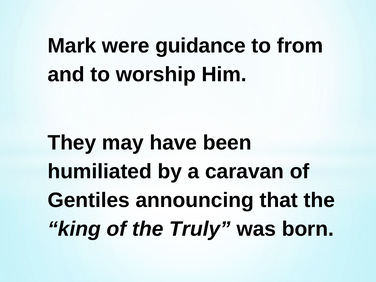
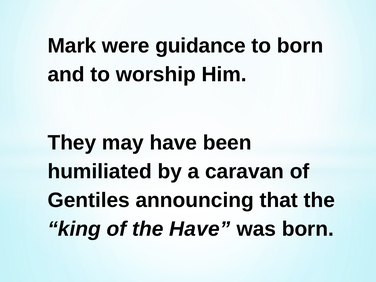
to from: from -> born
the Truly: Truly -> Have
